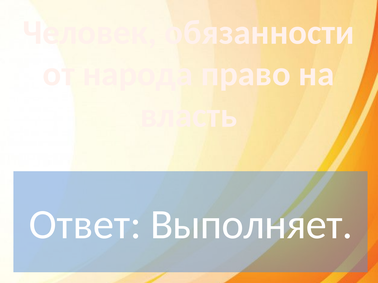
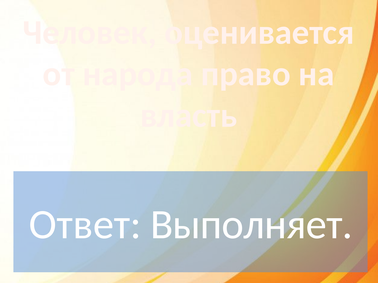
обязанности: обязанности -> оценивается
